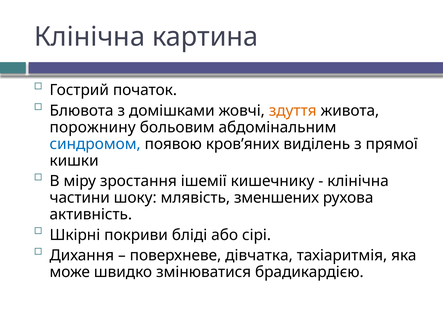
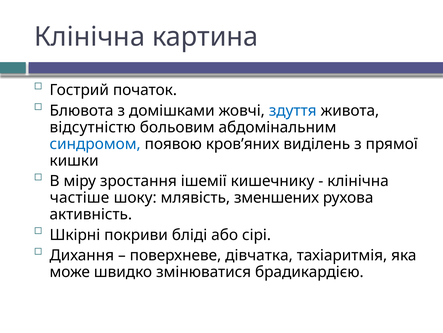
здуття colour: orange -> blue
порожнину: порожнину -> відсутністю
частини: частини -> частіше
